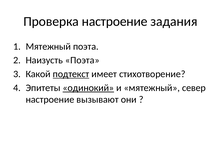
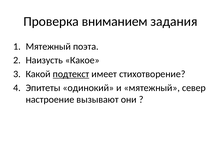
Проверка настроение: настроение -> вниманием
Наизусть Поэта: Поэта -> Какое
одинокий underline: present -> none
